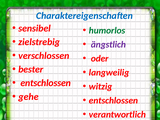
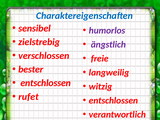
humorlos colour: green -> purple
oder: oder -> freie
gehe: gehe -> rufet
